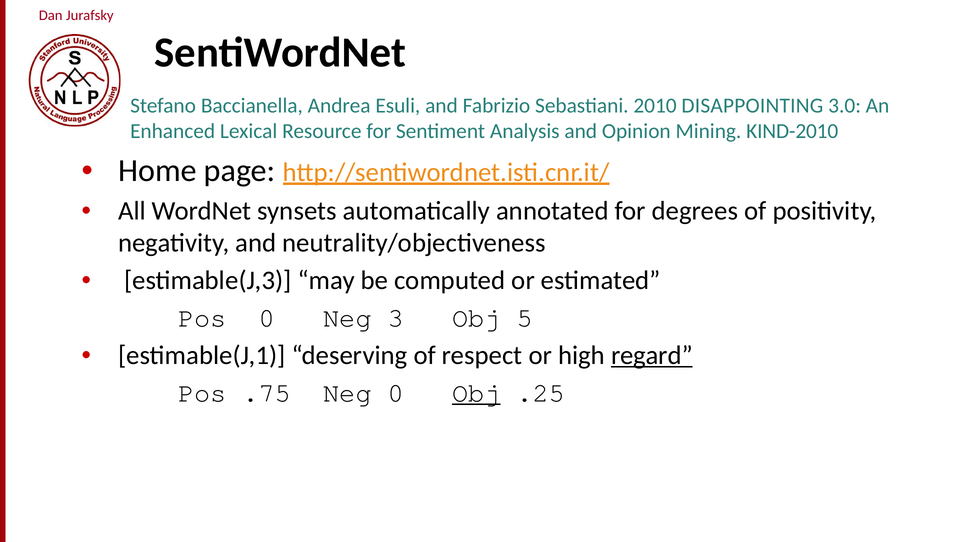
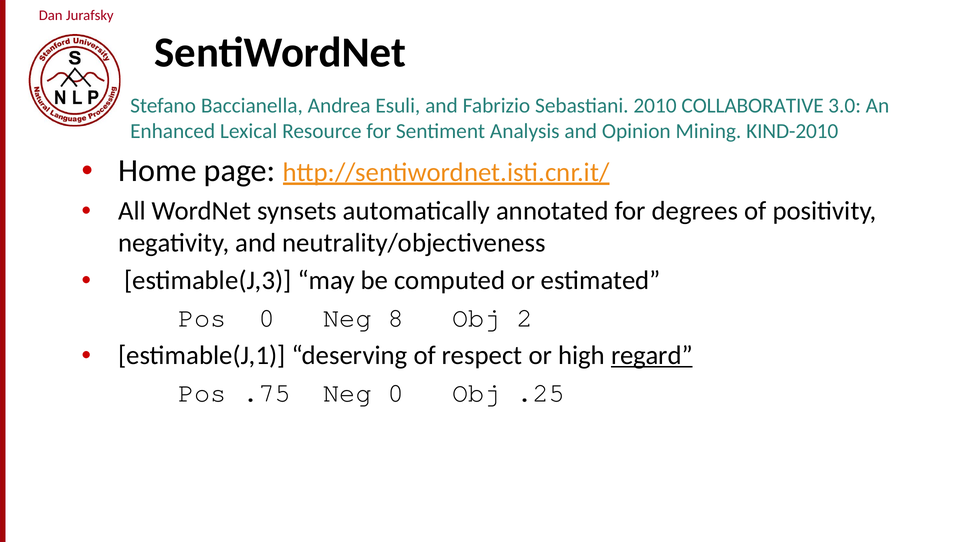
DISAPPOINTING: DISAPPOINTING -> COLLABORATIVE
3: 3 -> 8
5: 5 -> 2
Obj at (476, 393) underline: present -> none
